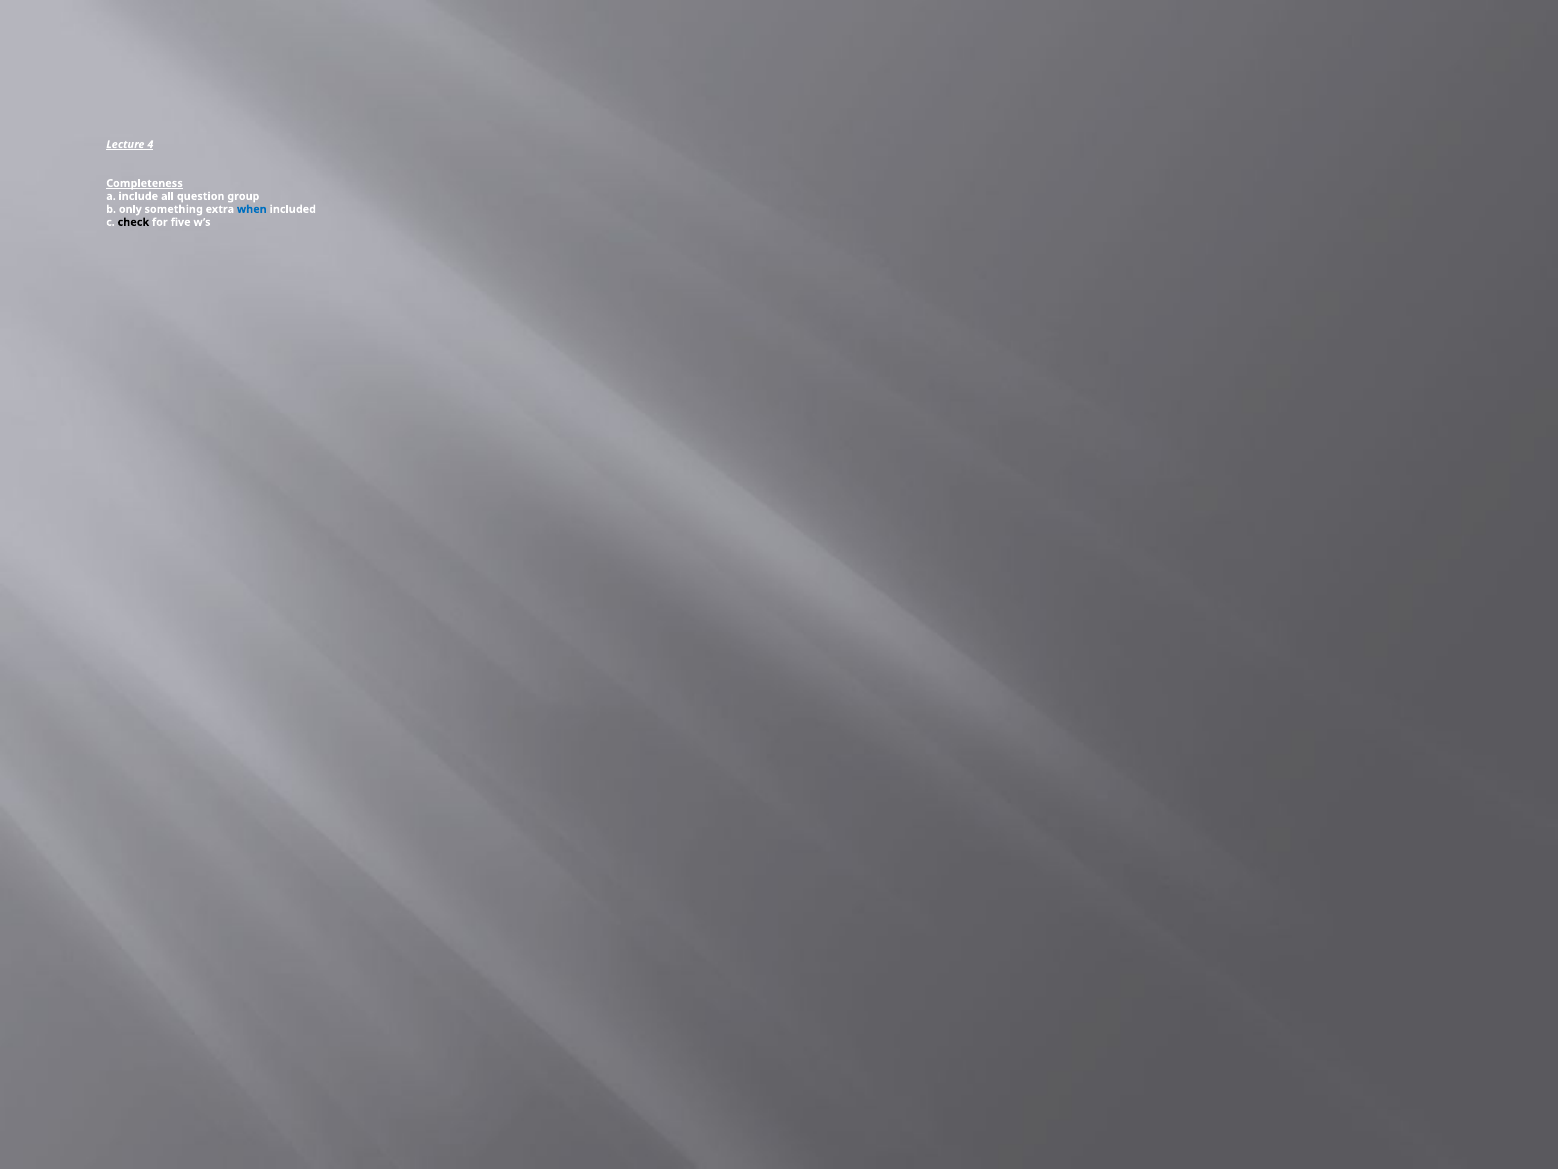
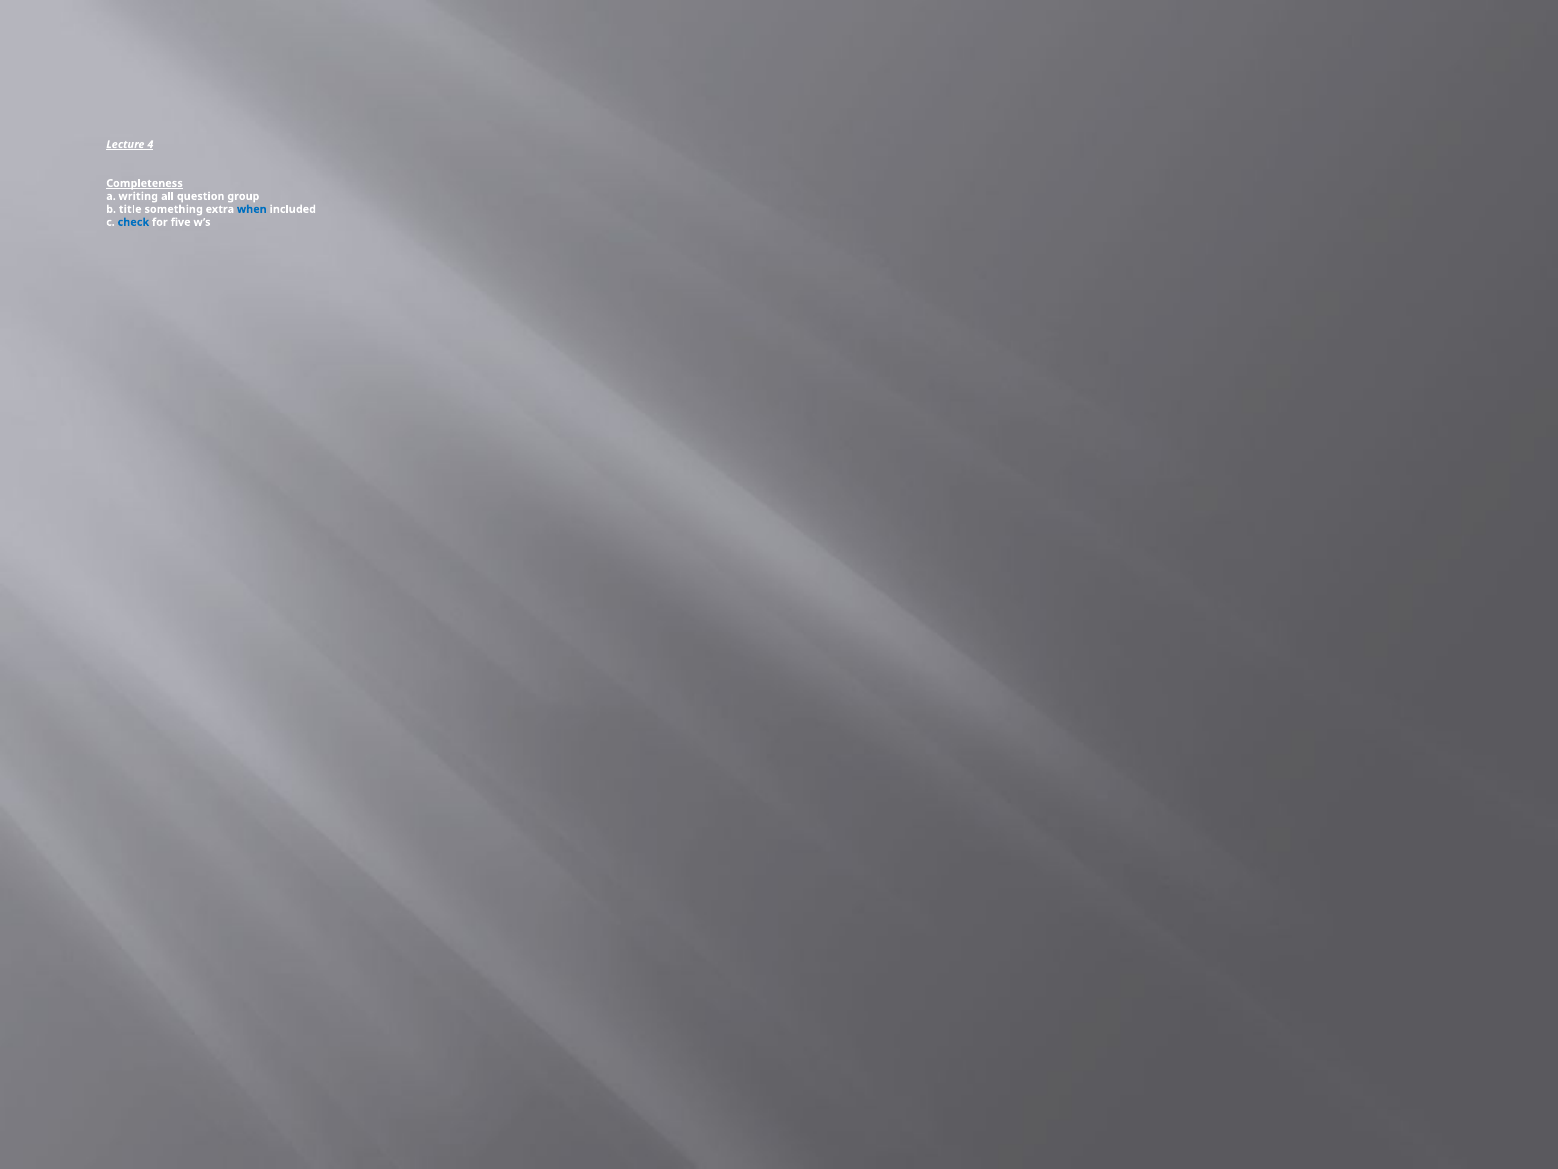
include: include -> writing
only: only -> title
check colour: black -> blue
